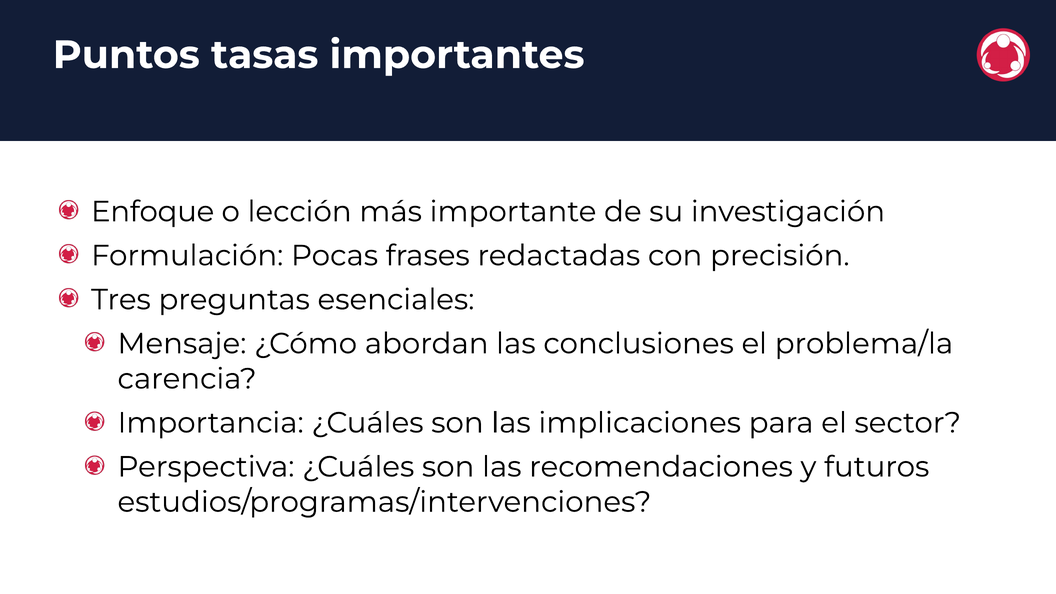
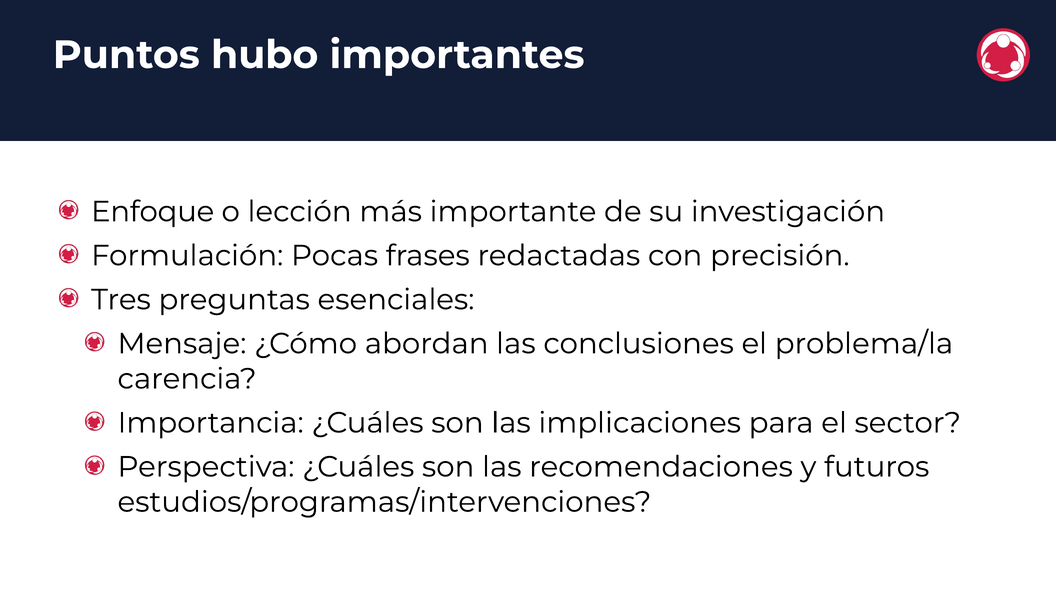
tasas: tasas -> hubo
